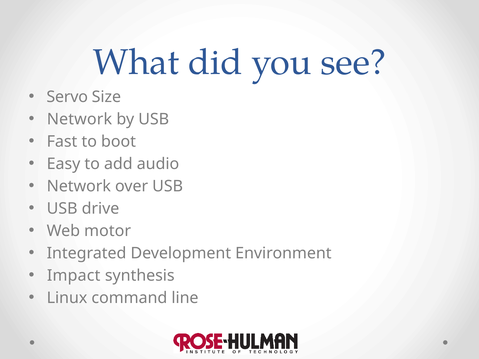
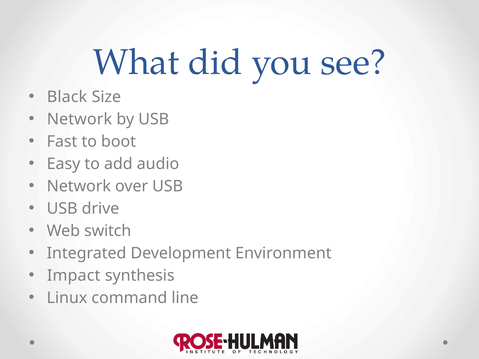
Servo: Servo -> Black
motor: motor -> switch
